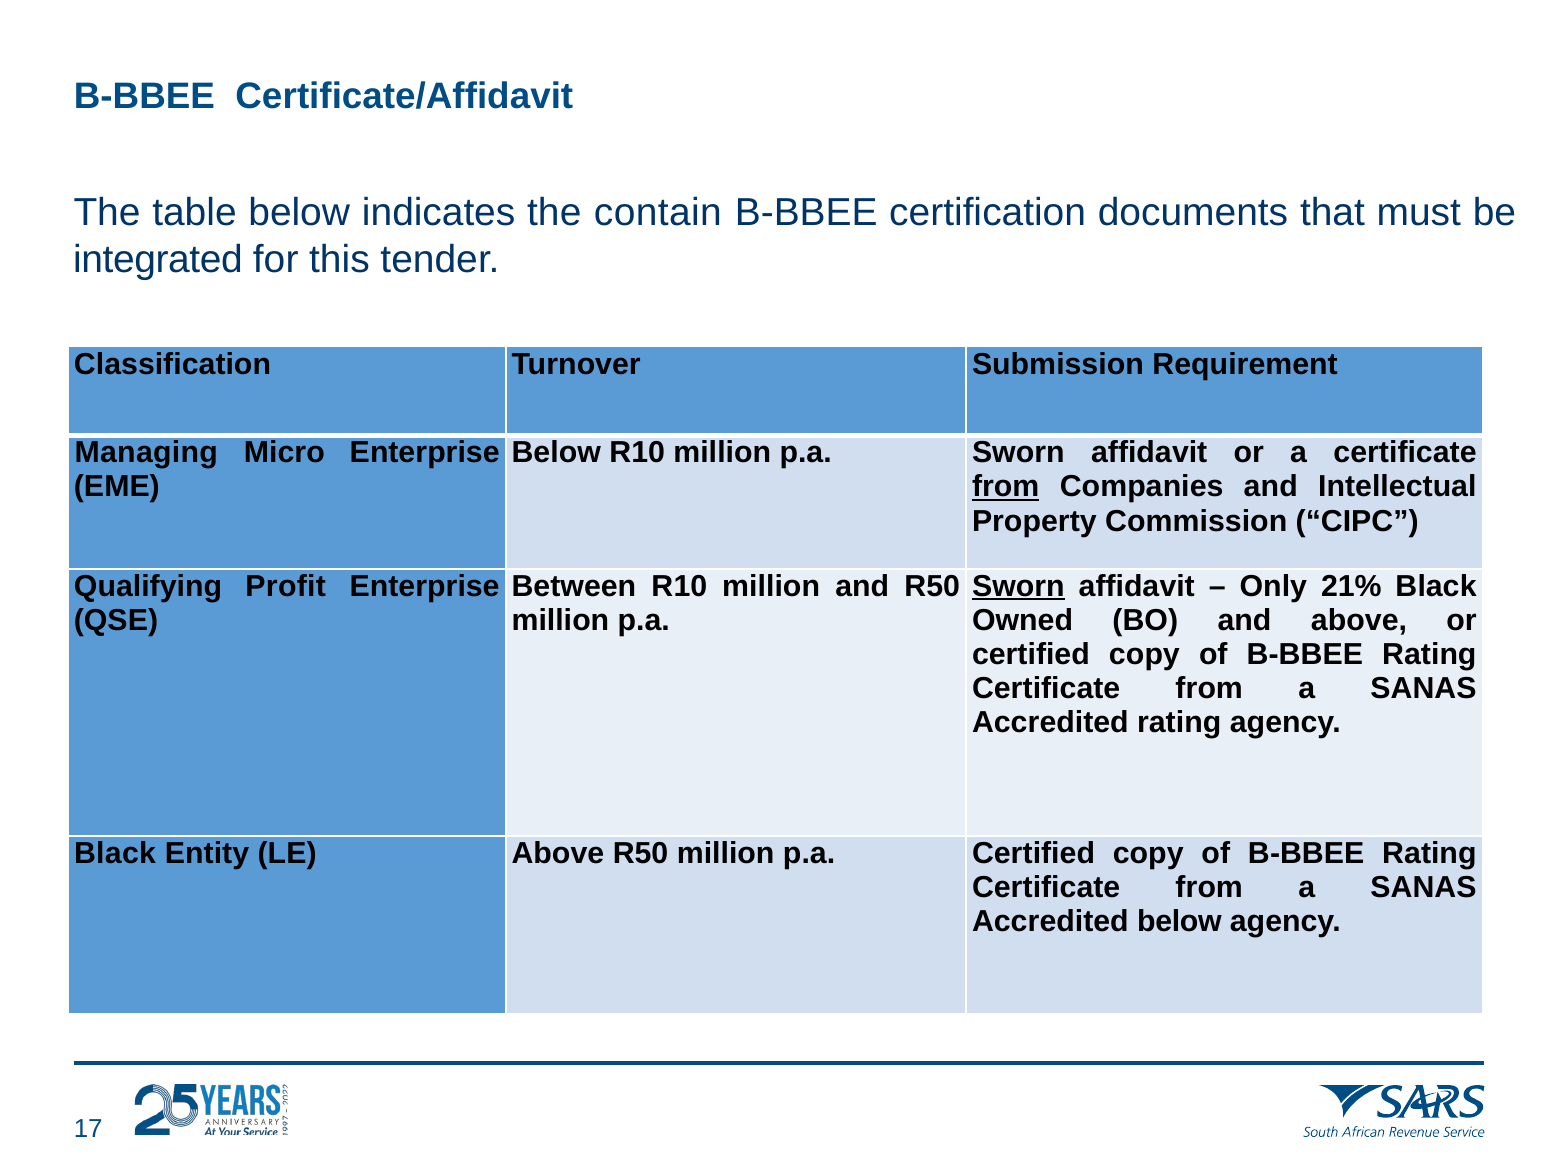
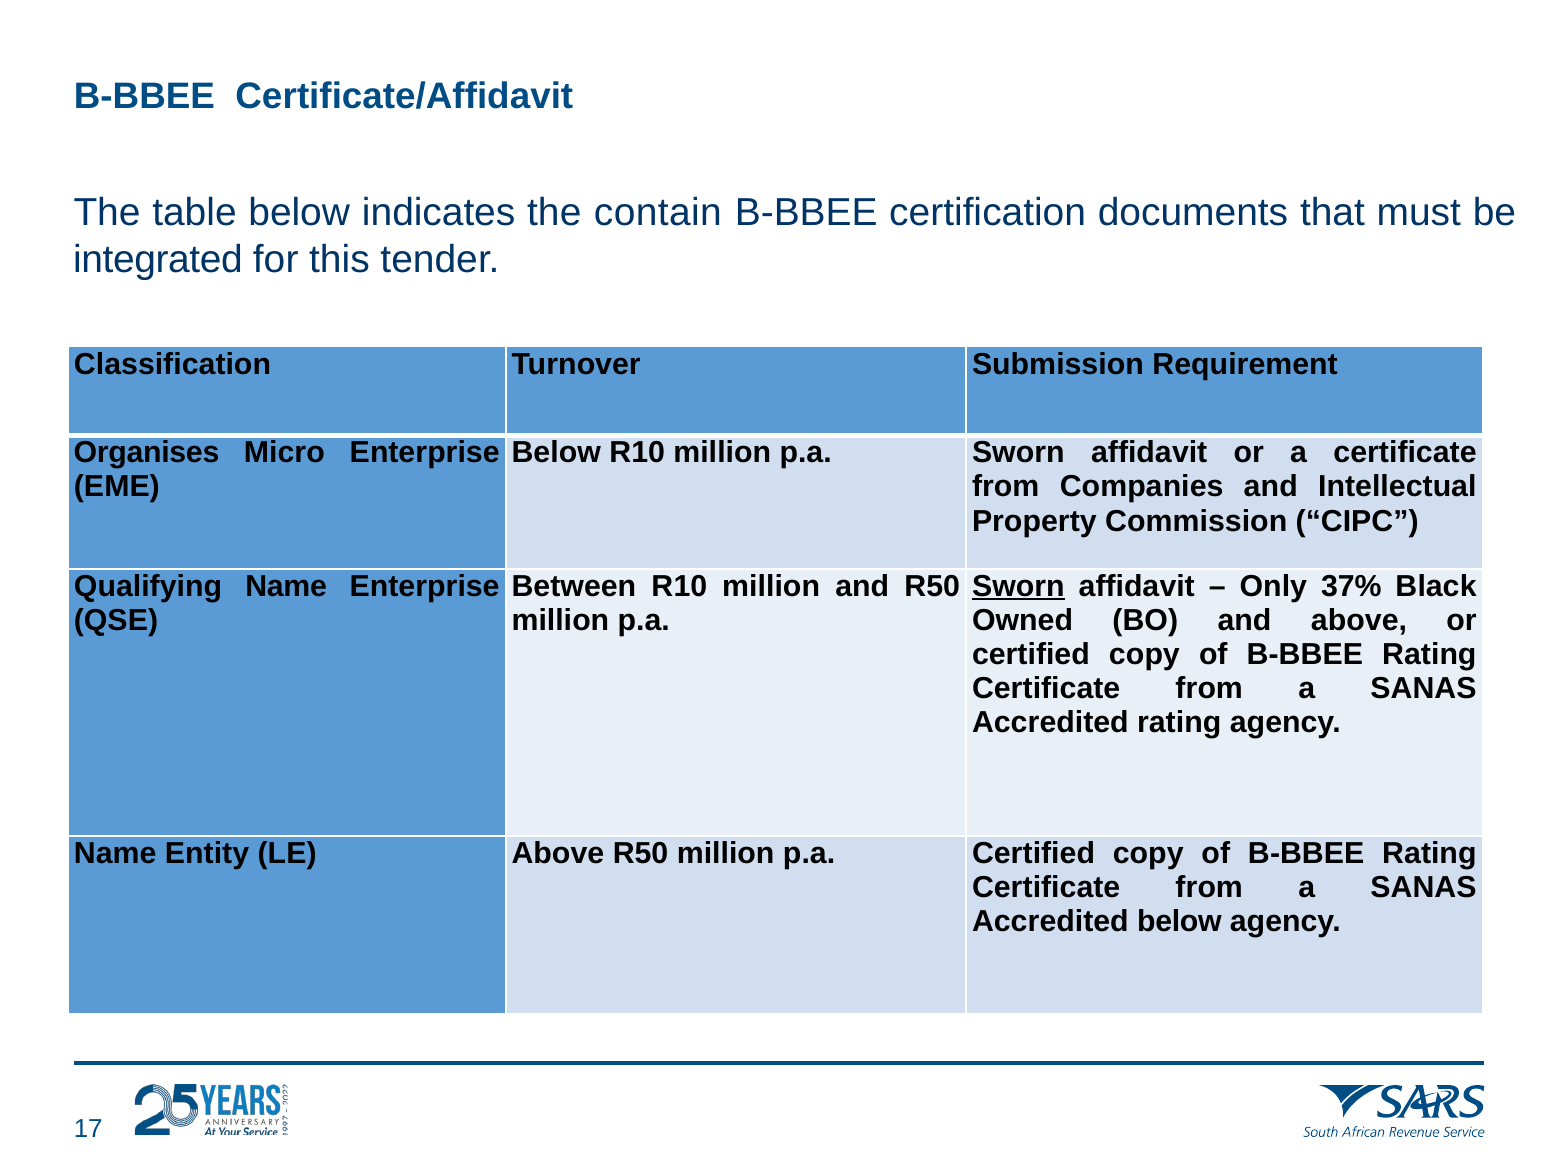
Managing: Managing -> Organises
from at (1006, 487) underline: present -> none
Qualifying Profit: Profit -> Name
21%: 21% -> 37%
Black at (115, 853): Black -> Name
